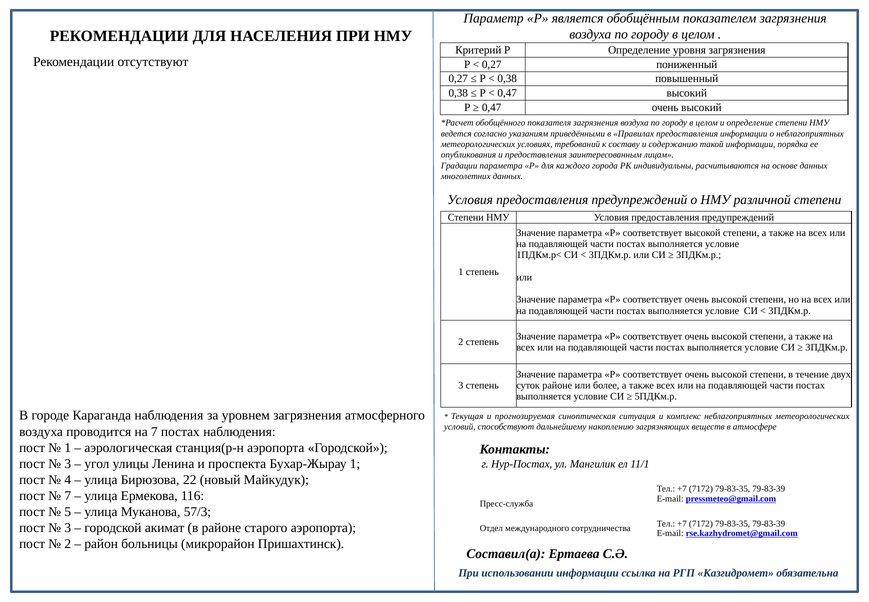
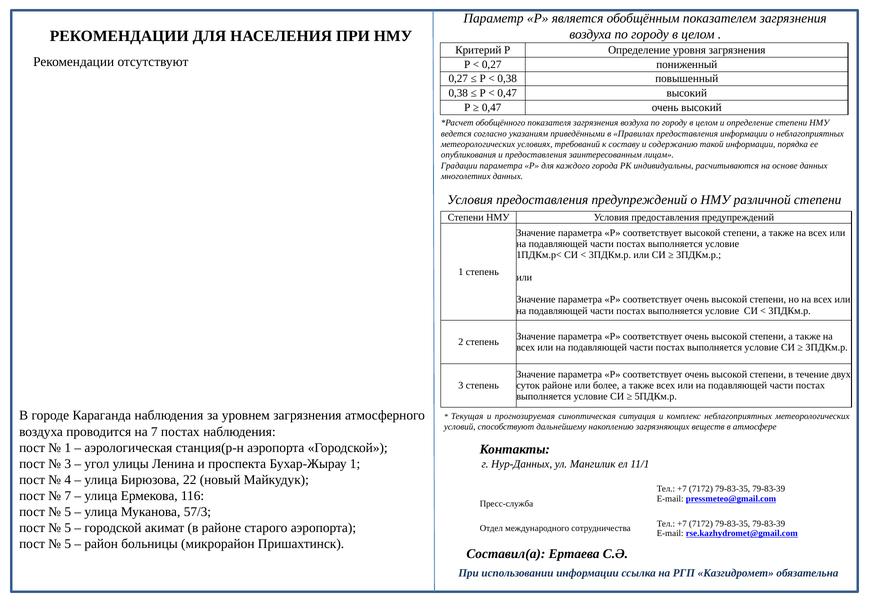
Нур-Постах: Нур-Постах -> Нур-Данных
3 at (68, 528): 3 -> 5
2 at (68, 544): 2 -> 5
